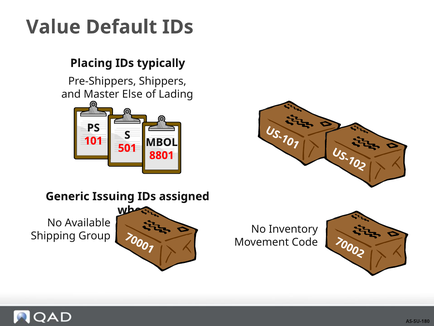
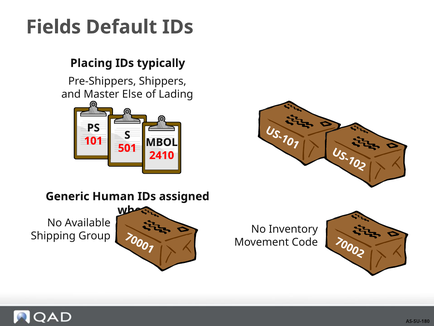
Value: Value -> Fields
8801: 8801 -> 2410
Issuing: Issuing -> Human
